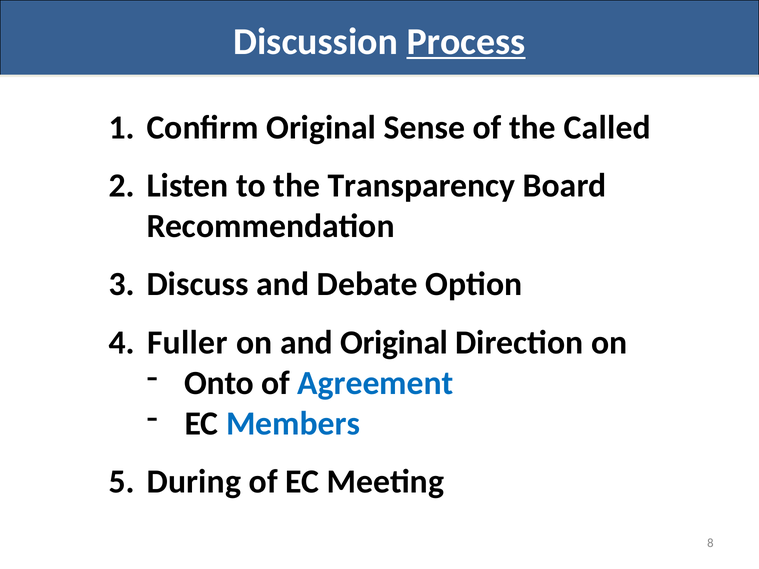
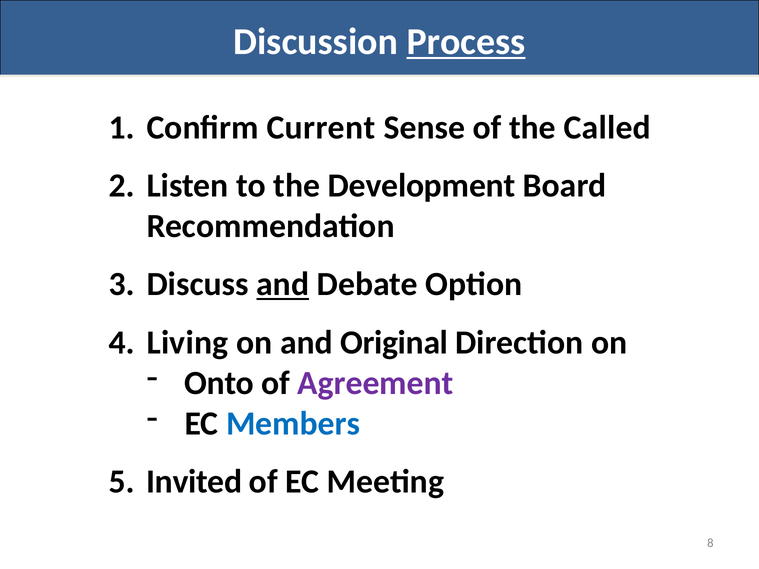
Confirm Original: Original -> Current
Transparency: Transparency -> Development
and at (283, 284) underline: none -> present
Fuller: Fuller -> Living
Agreement colour: blue -> purple
During: During -> Invited
